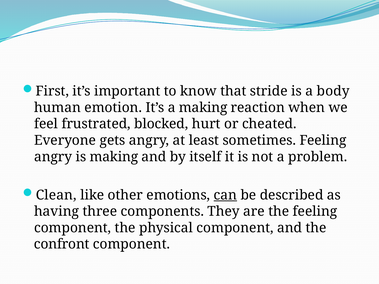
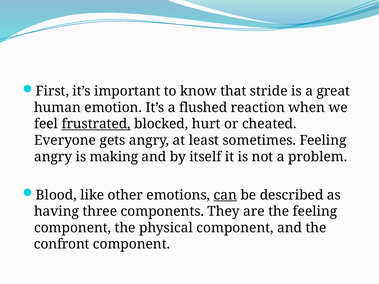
body: body -> great
a making: making -> flushed
frustrated underline: none -> present
Clean: Clean -> Blood
